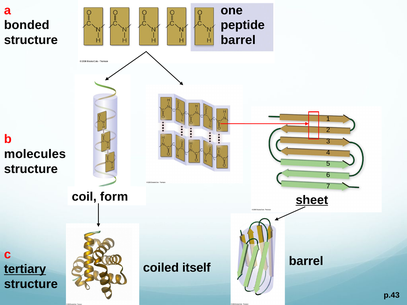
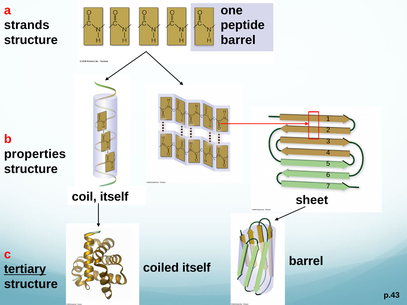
bonded: bonded -> strands
molecules: molecules -> properties
coil form: form -> itself
sheet underline: present -> none
